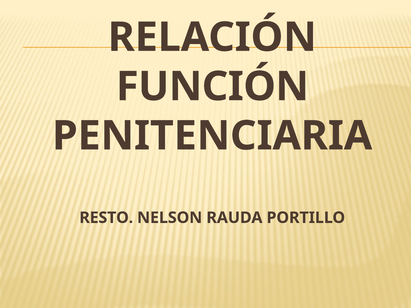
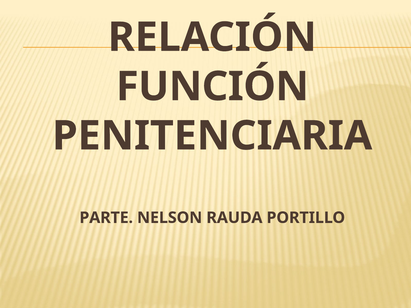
RESTO: RESTO -> PARTE
